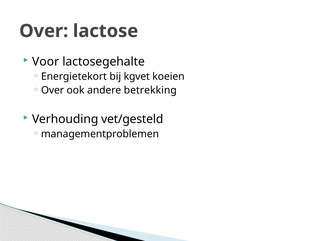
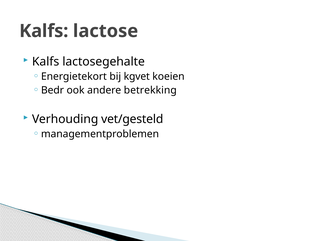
Over at (44, 31): Over -> Kalfs
Voor at (46, 62): Voor -> Kalfs
Over at (53, 90): Over -> Bedr
